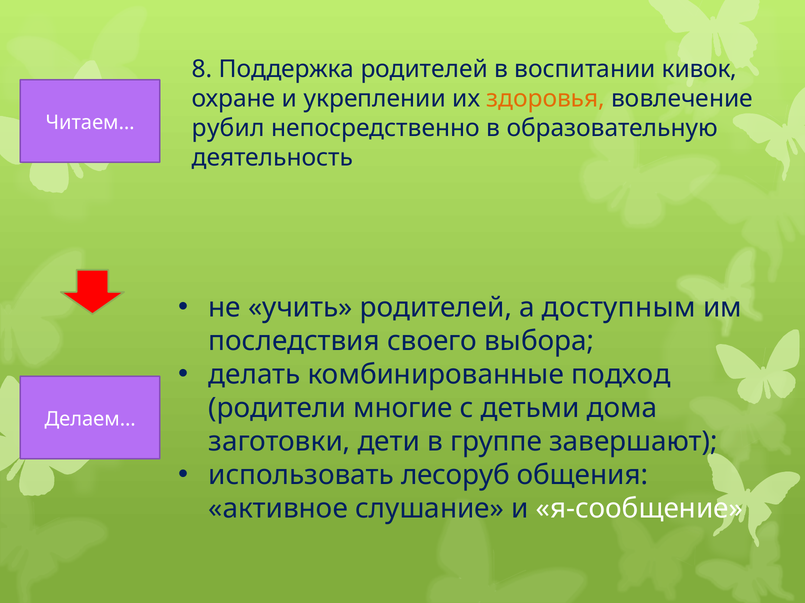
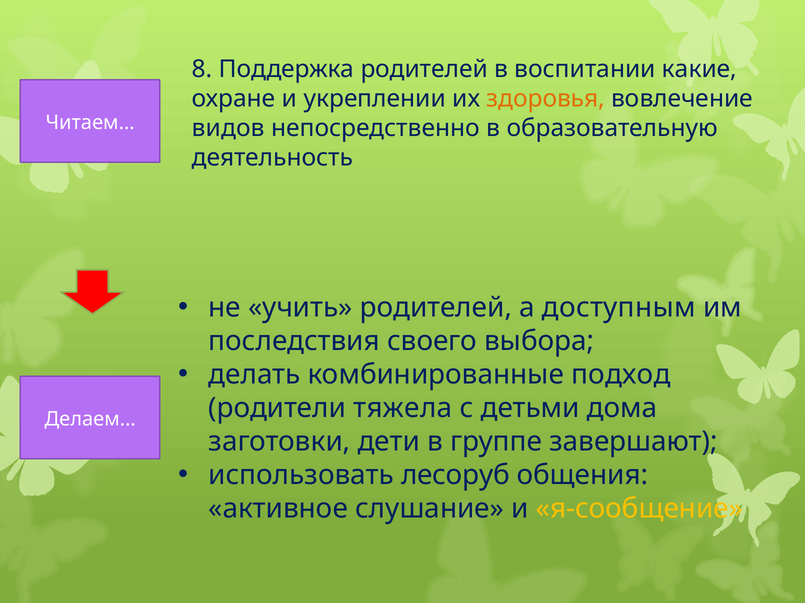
кивок: кивок -> какие
рубил: рубил -> видов
многие: многие -> тяжела
я-сообщение colour: white -> yellow
